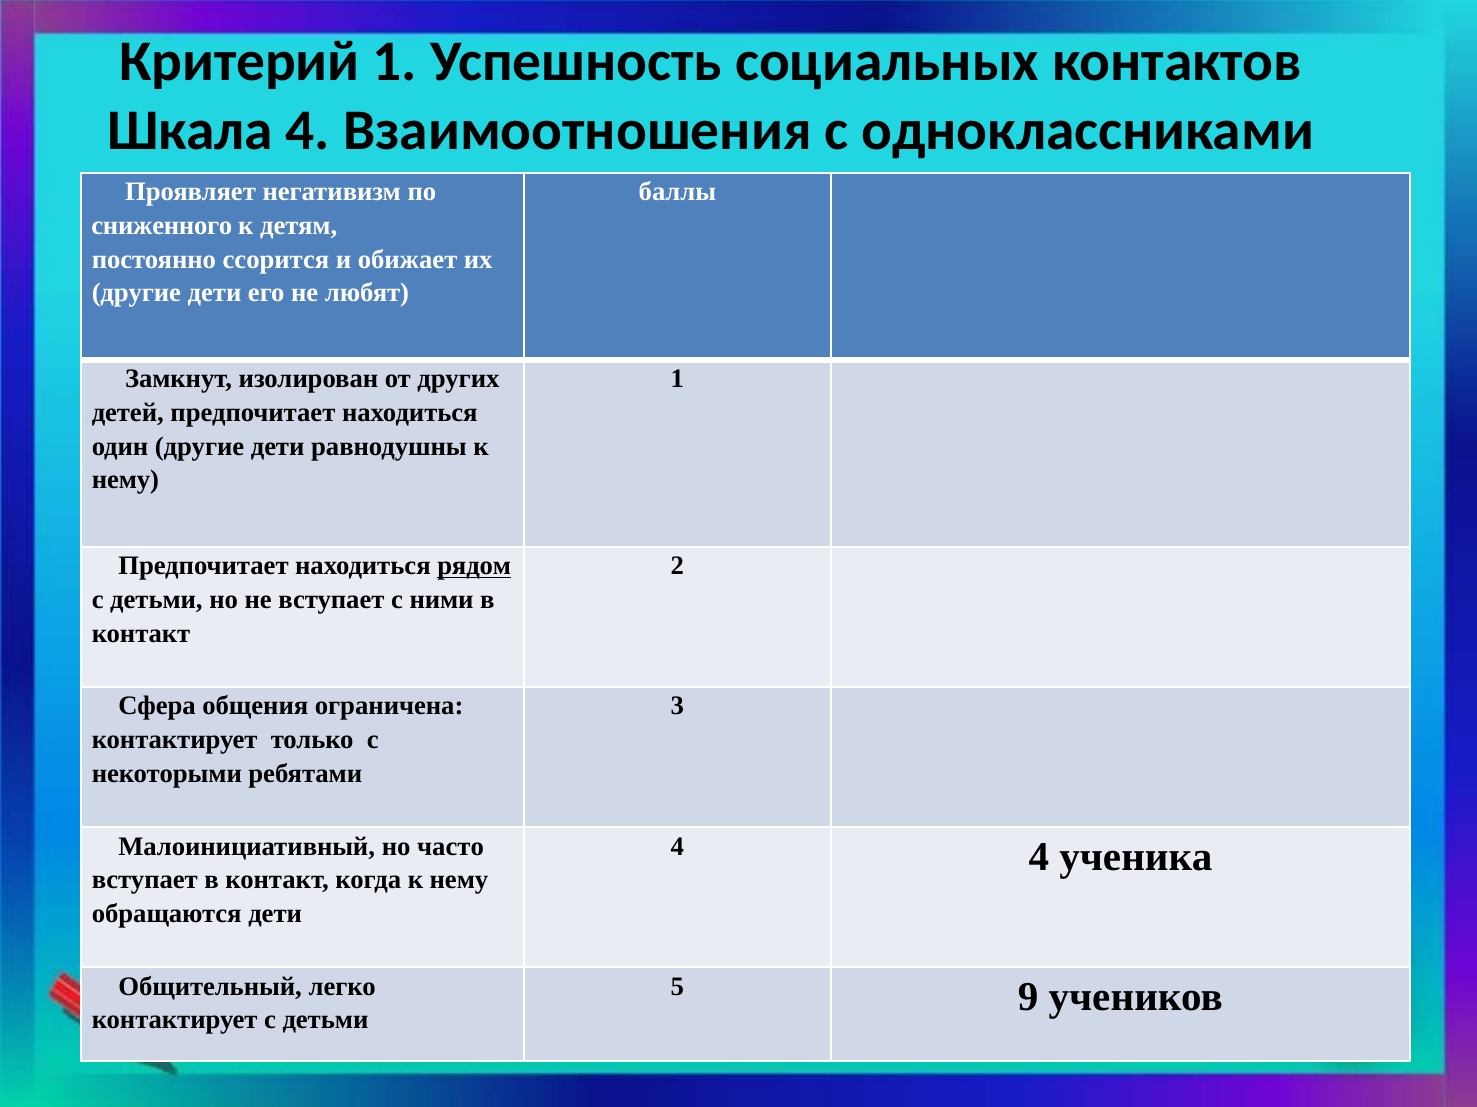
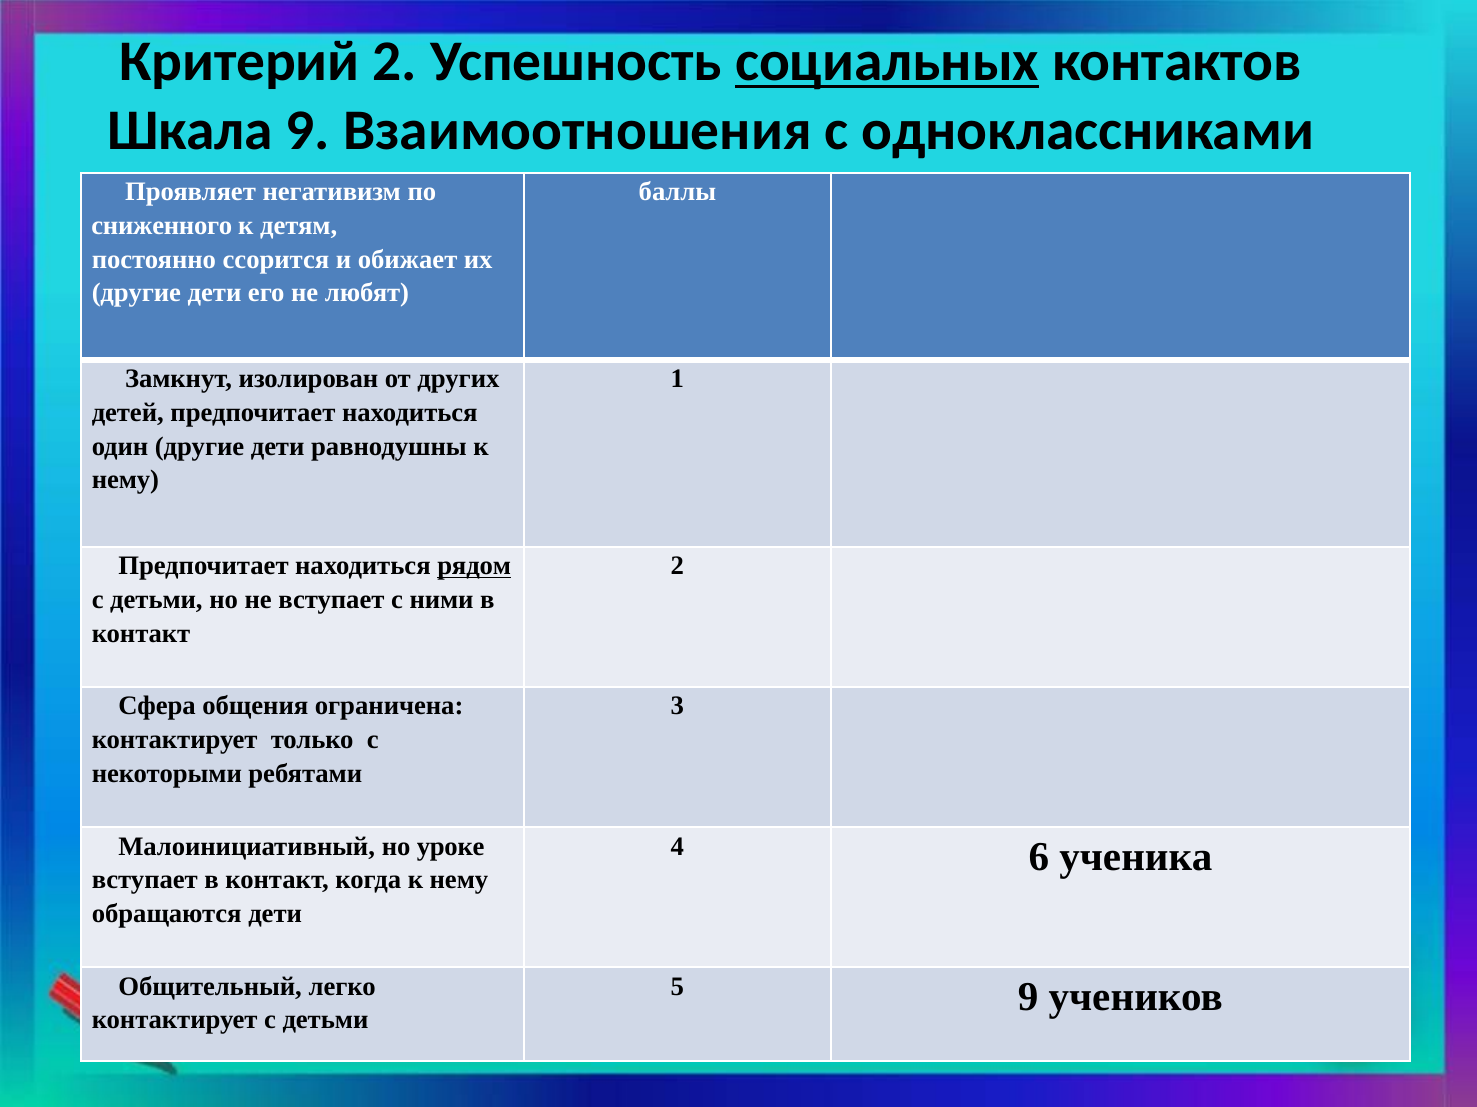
Критерий 1: 1 -> 2
социальных underline: none -> present
Шкала 4: 4 -> 9
часто: часто -> уроке
4 4: 4 -> 6
